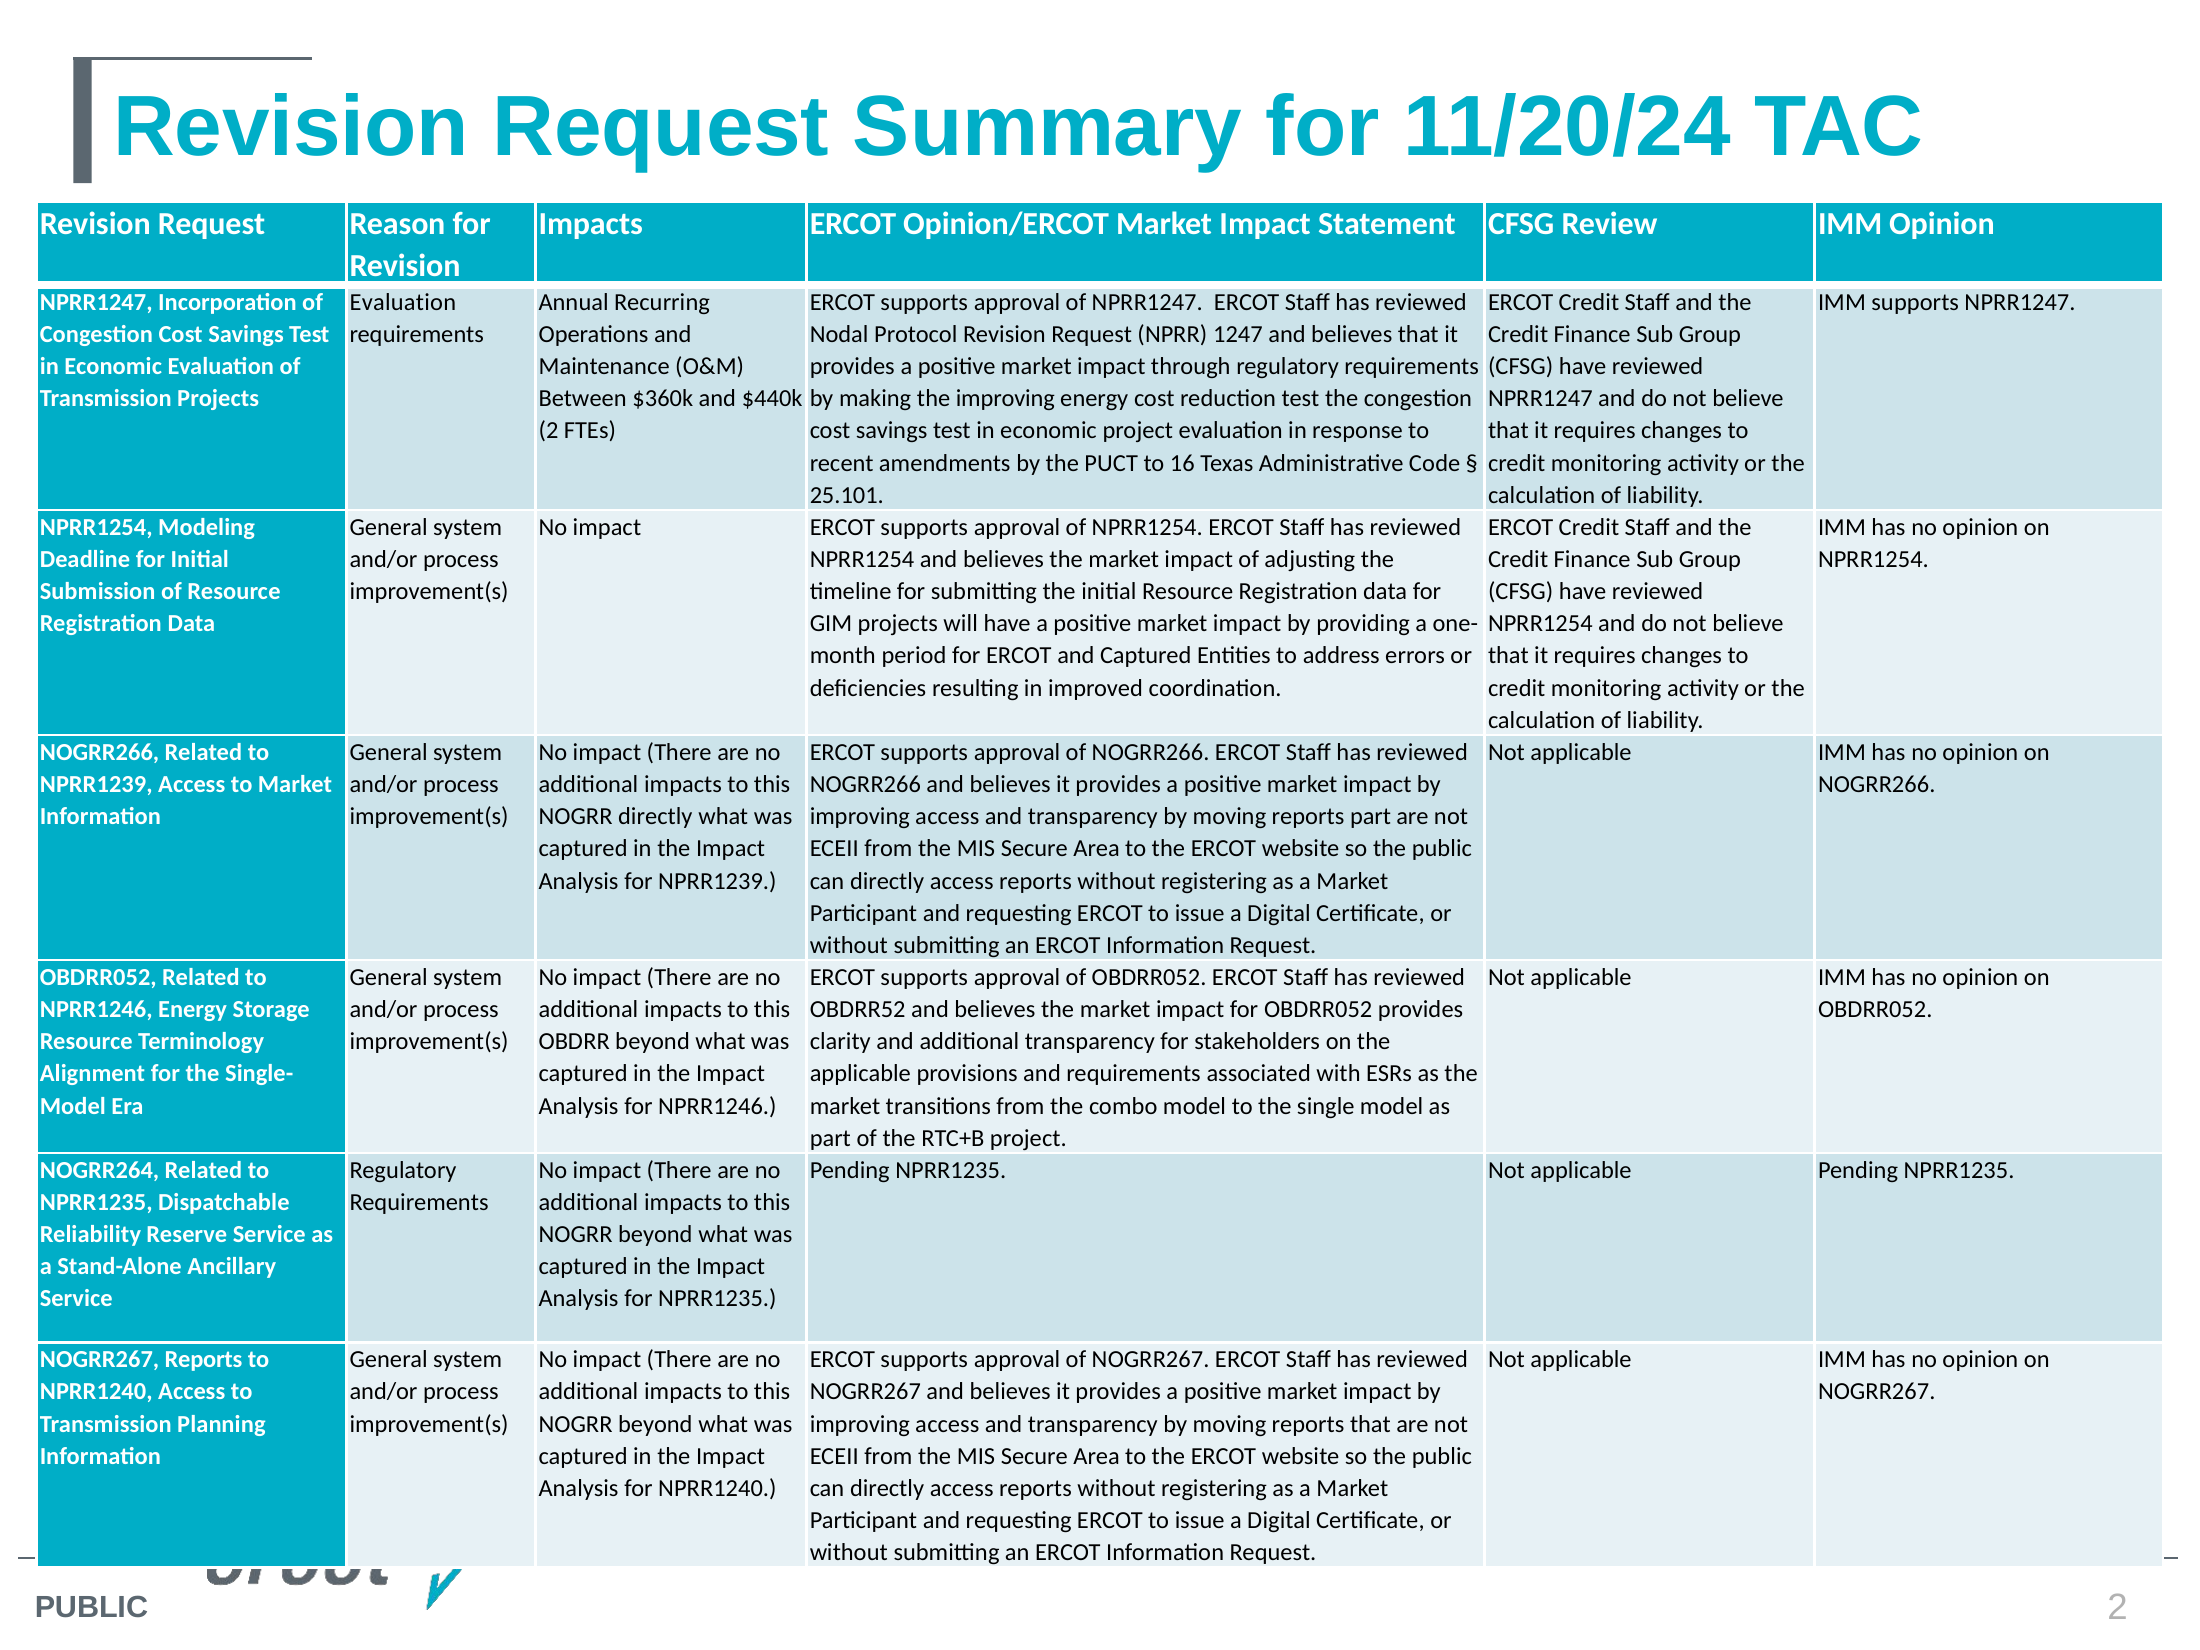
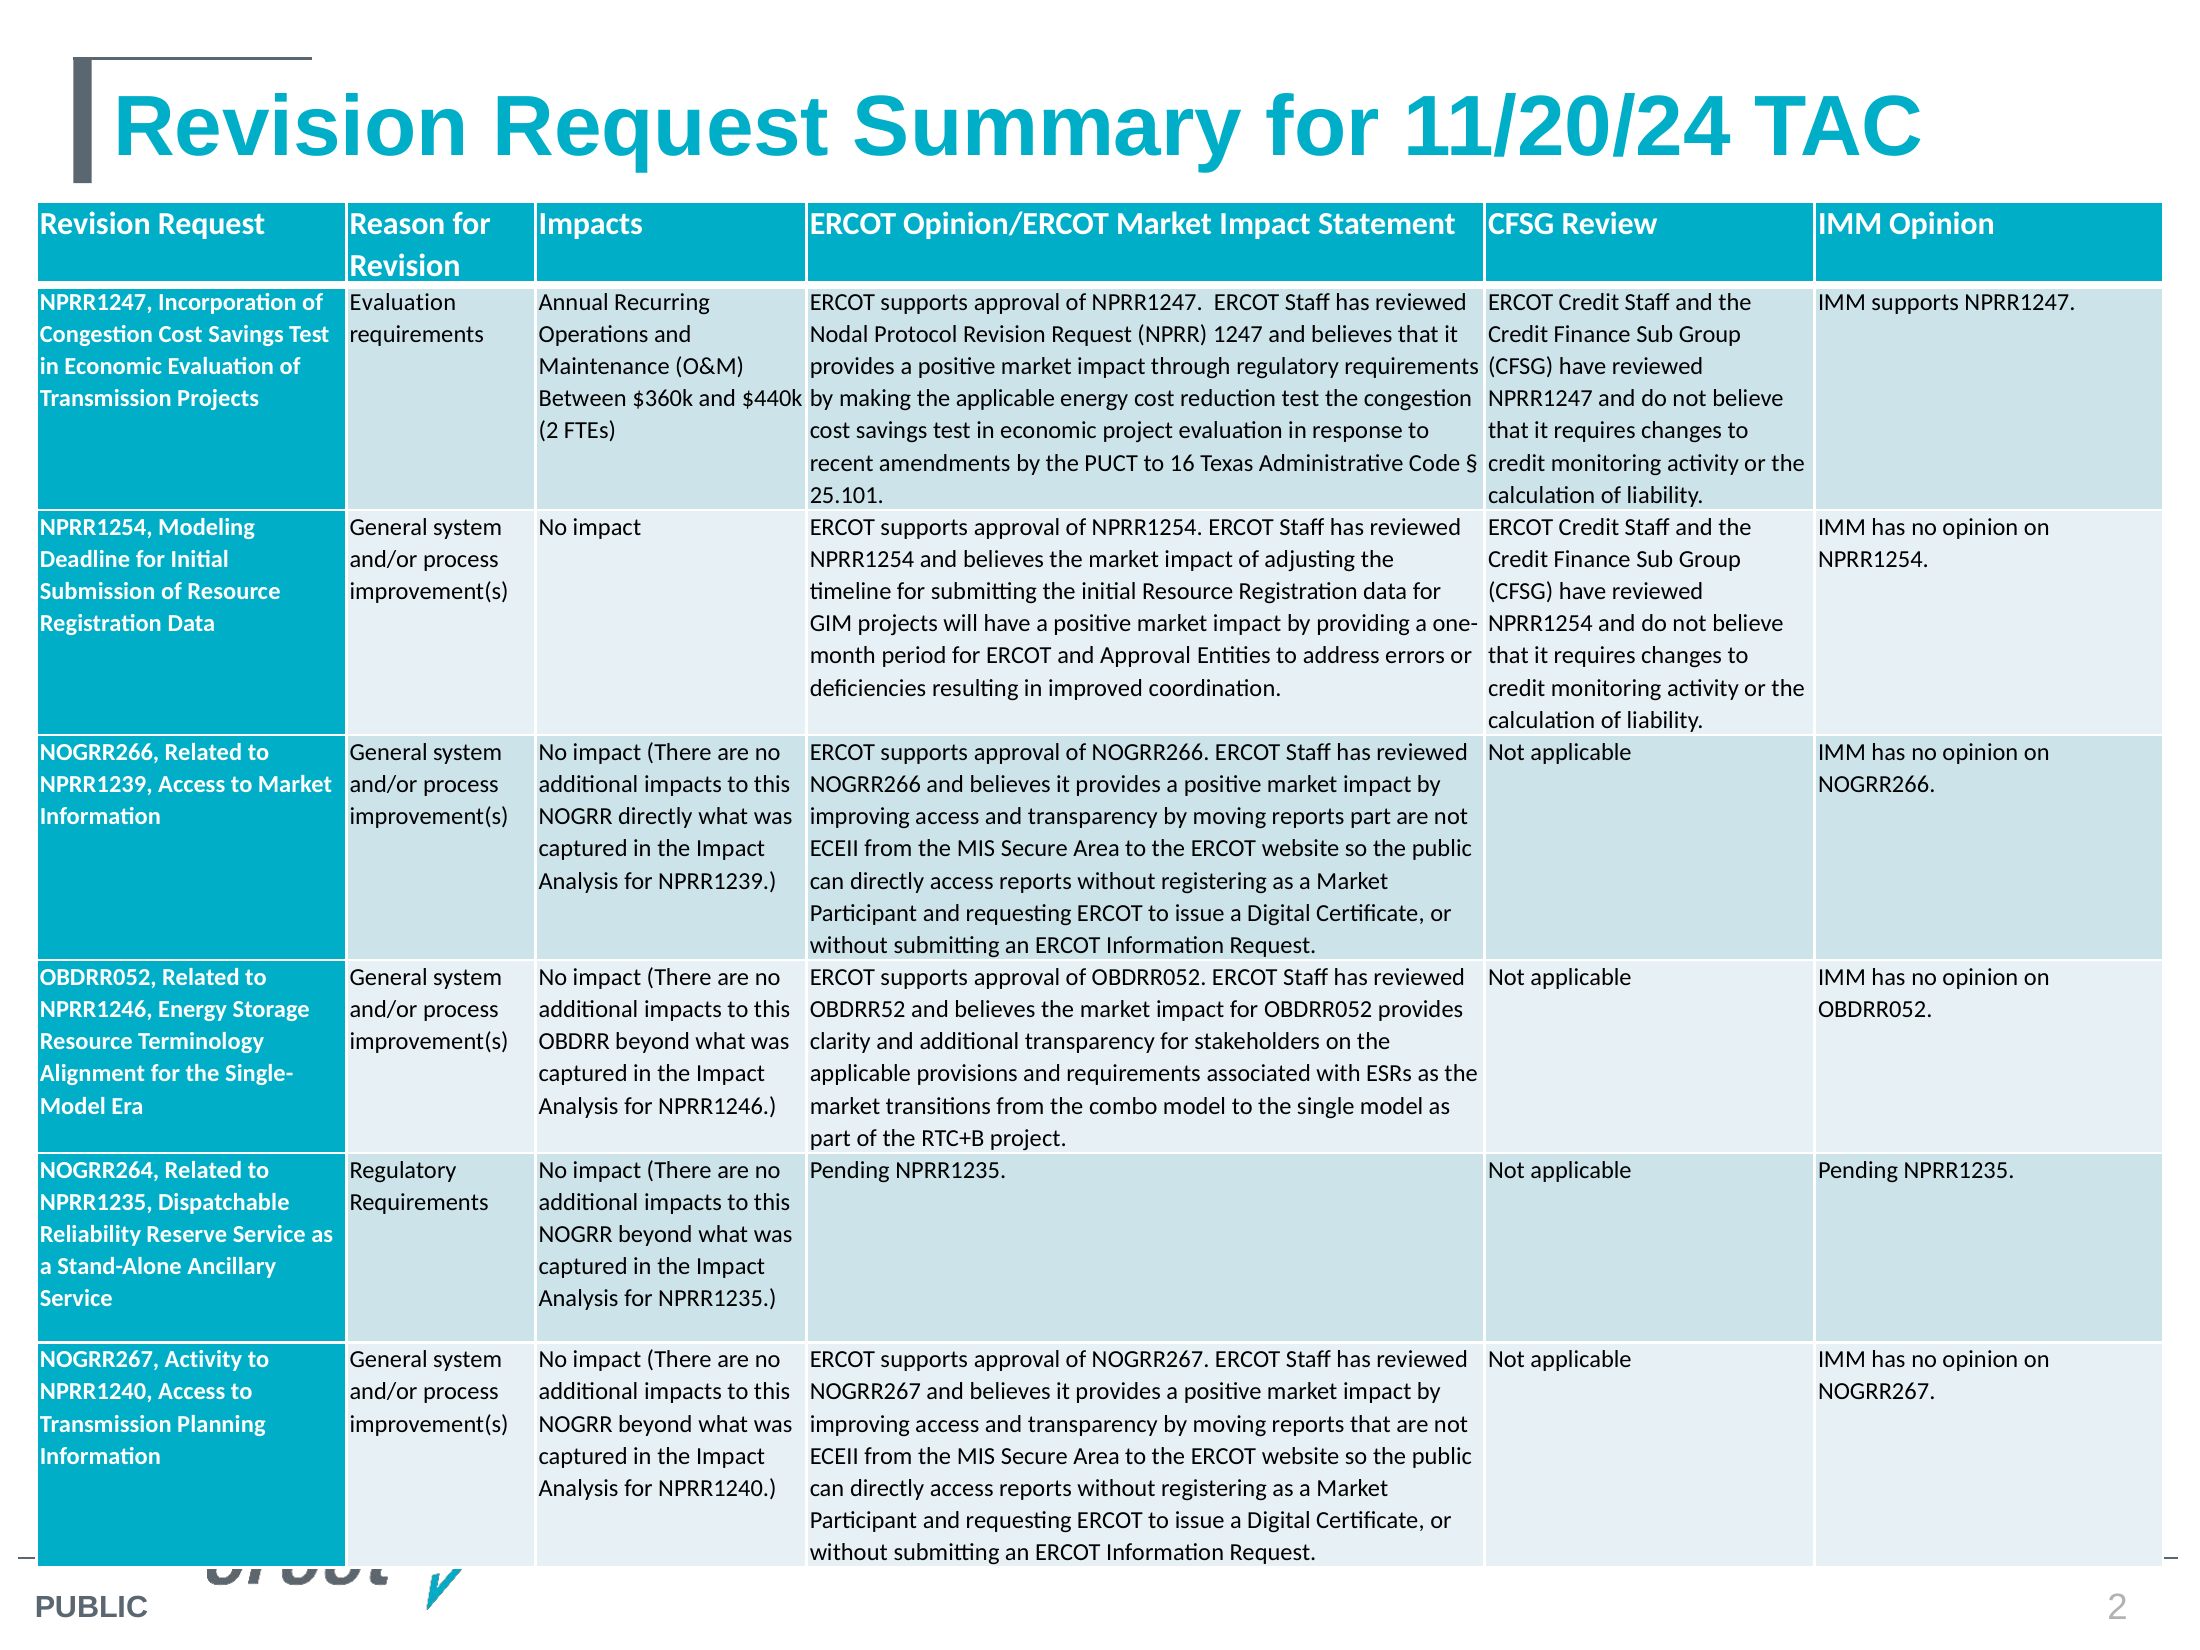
making the improving: improving -> applicable
and Captured: Captured -> Approval
NOGRR267 Reports: Reports -> Activity
